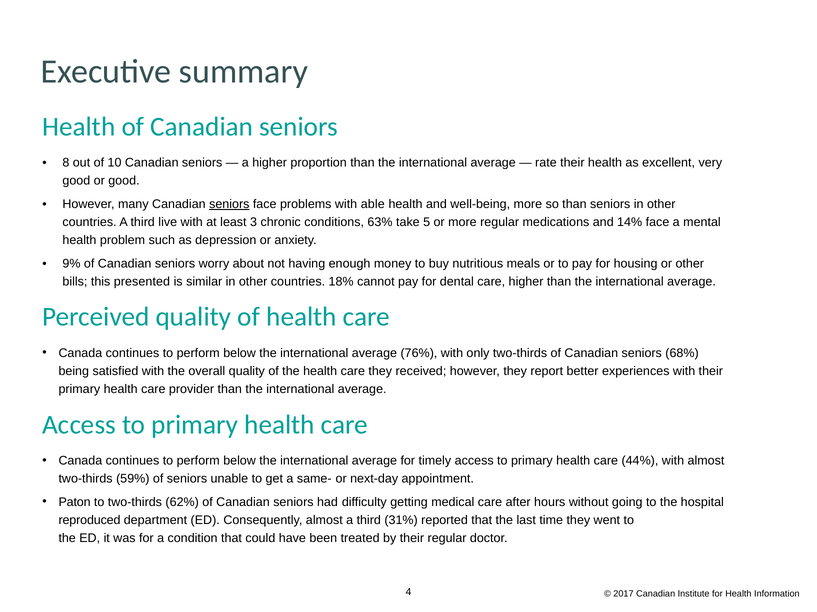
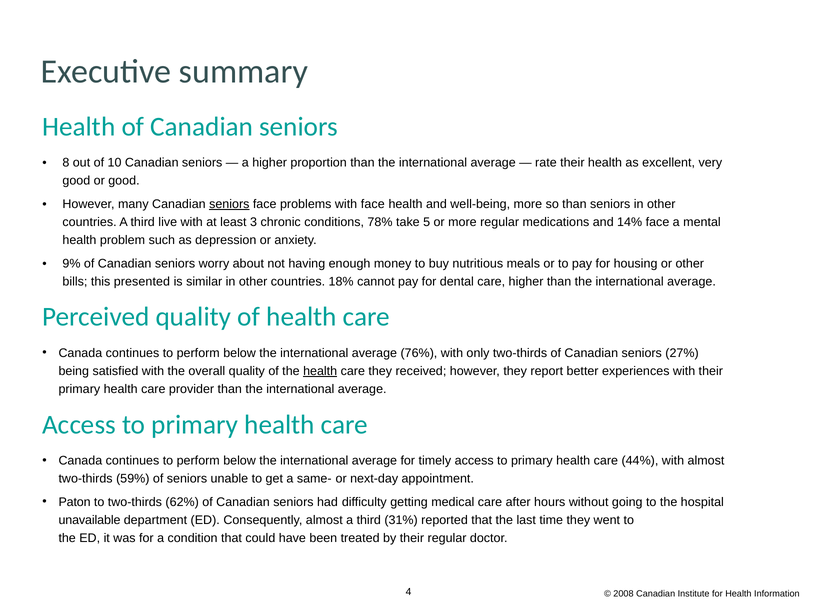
with able: able -> face
63%: 63% -> 78%
68%: 68% -> 27%
health at (320, 372) underline: none -> present
reproduced: reproduced -> unavailable
2017: 2017 -> 2008
